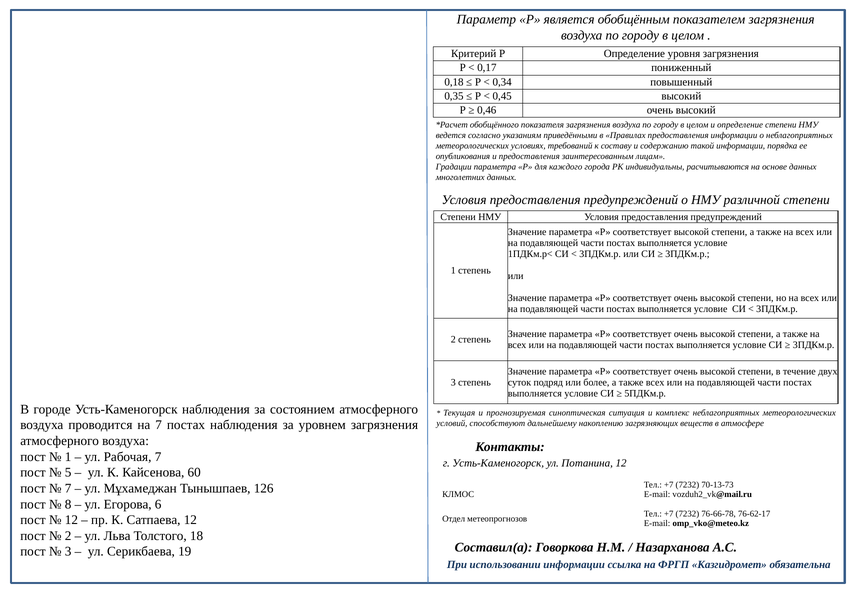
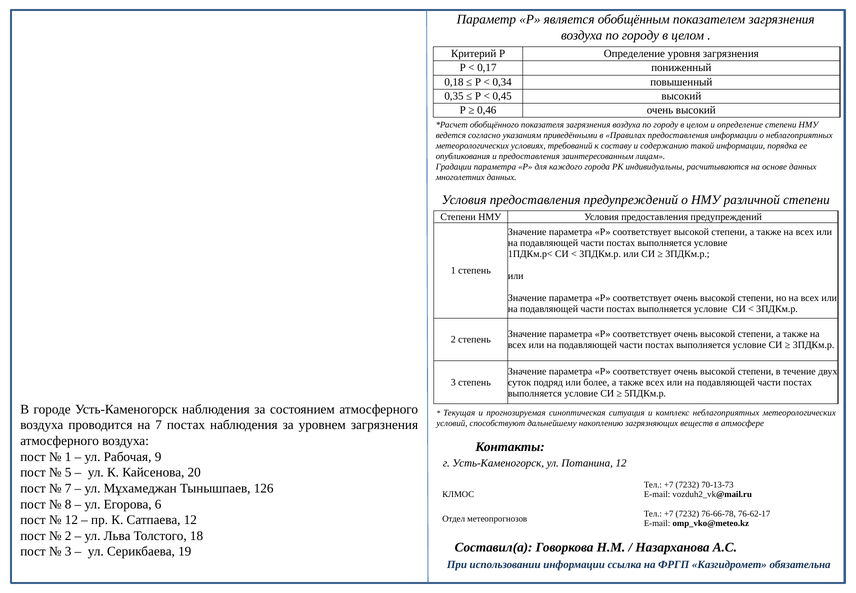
Рабочая 7: 7 -> 9
60: 60 -> 20
